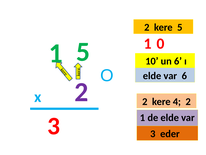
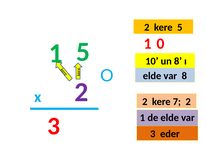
un 6: 6 -> 8
var 6: 6 -> 8
4: 4 -> 7
